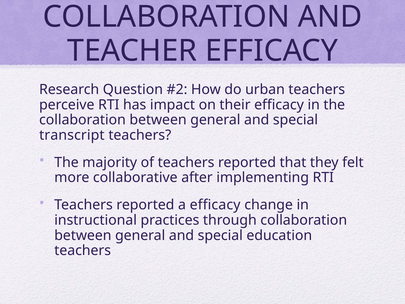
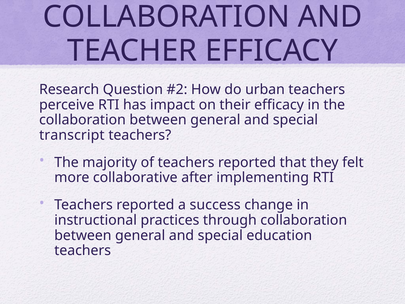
a efficacy: efficacy -> success
